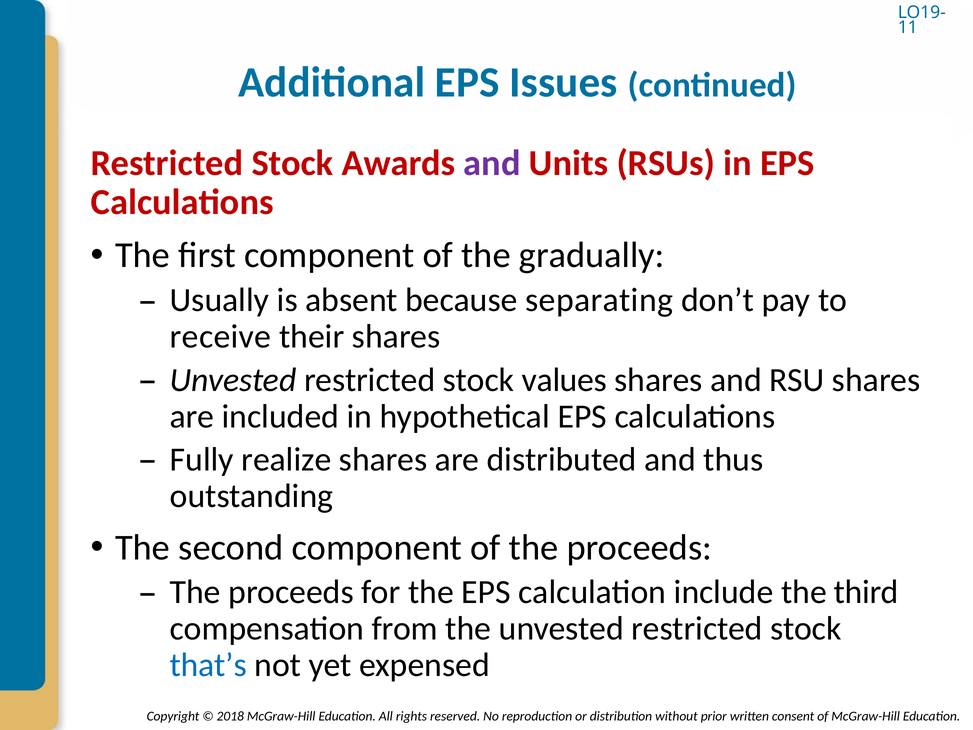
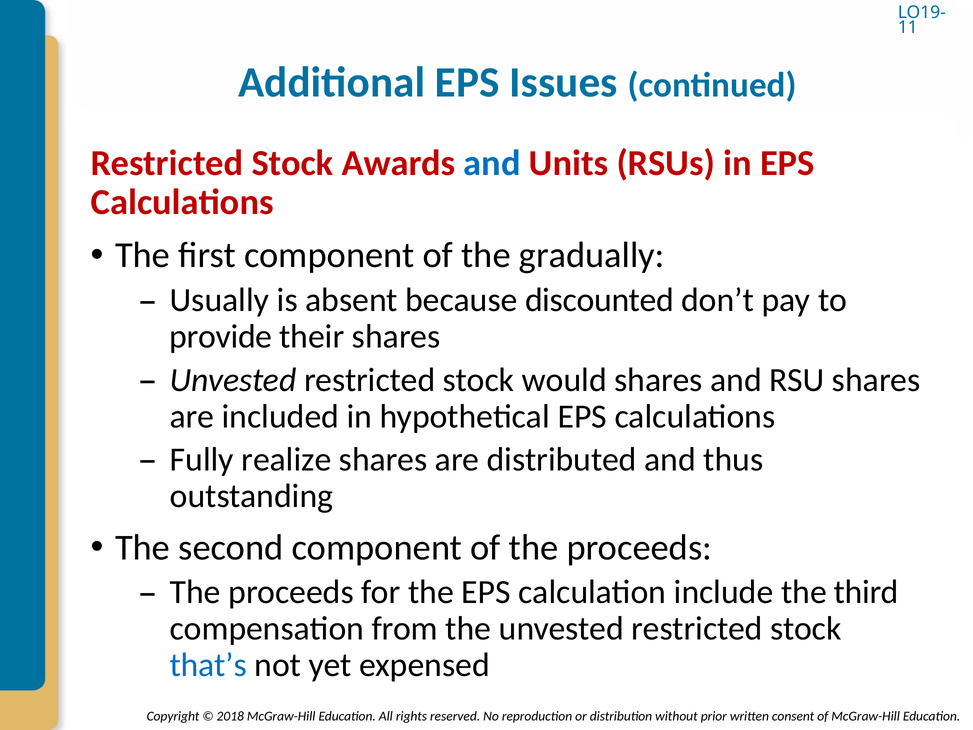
and at (492, 163) colour: purple -> blue
separating: separating -> discounted
receive: receive -> provide
values: values -> would
